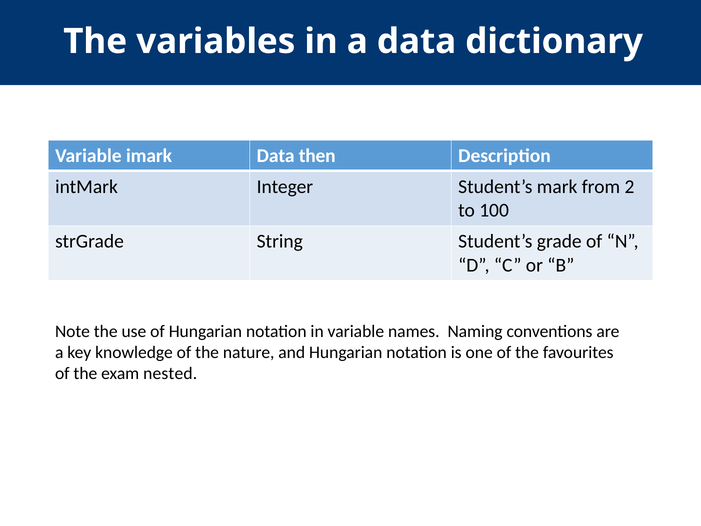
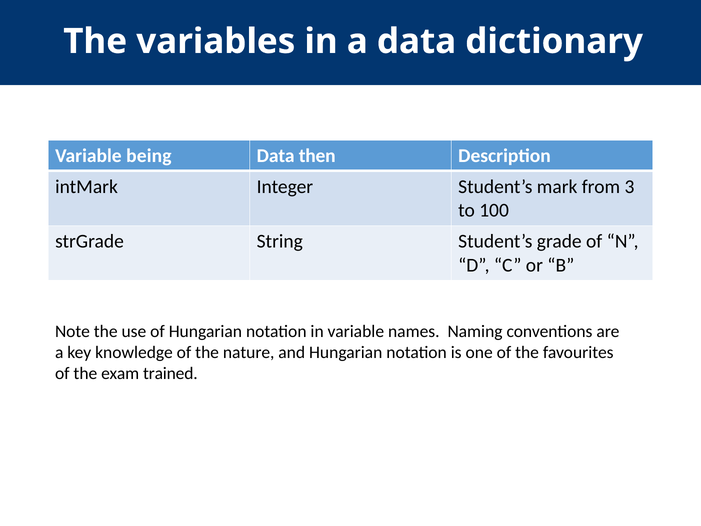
imark: imark -> being
2: 2 -> 3
nested: nested -> trained
